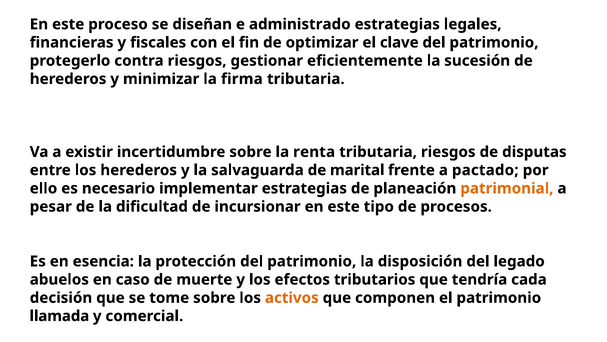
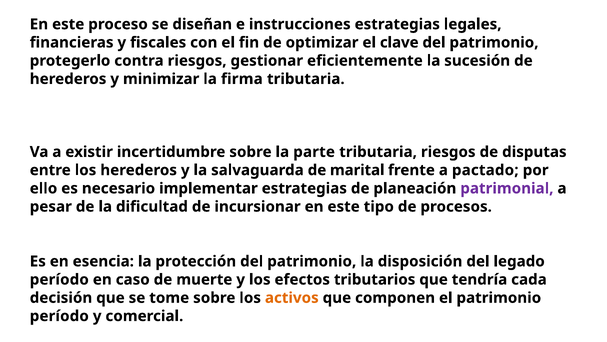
administrado: administrado -> instrucciones
renta: renta -> parte
patrimonial colour: orange -> purple
abuelos at (59, 279): abuelos -> período
llamada at (59, 316): llamada -> período
